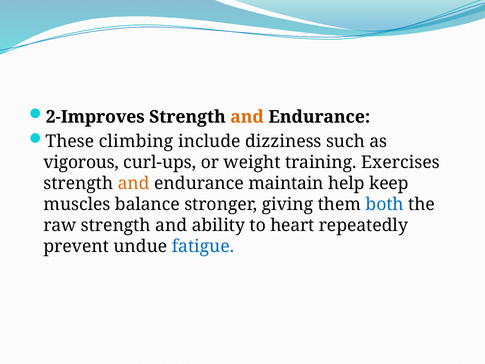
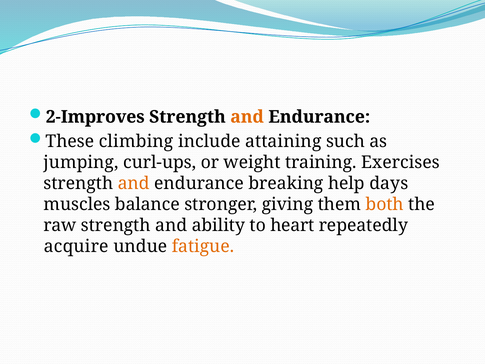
dizziness: dizziness -> attaining
vigorous: vigorous -> jumping
maintain: maintain -> breaking
keep: keep -> days
both colour: blue -> orange
prevent: prevent -> acquire
fatigue colour: blue -> orange
